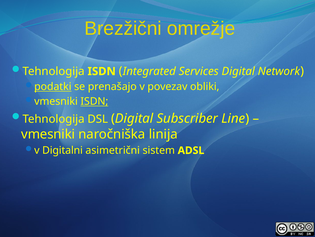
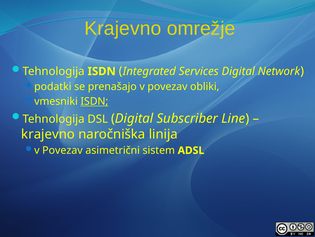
Brezžični at (123, 28): Brezžični -> Krajevno
podatki underline: present -> none
vmesniki at (48, 134): vmesniki -> krajevno
Digitalni at (63, 150): Digitalni -> Povezav
